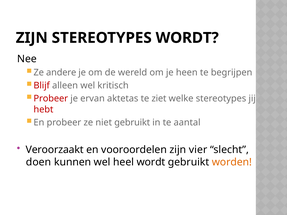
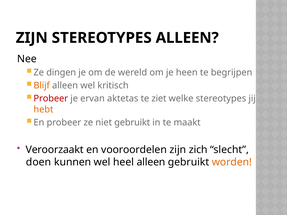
STEREOTYPES WORDT: WORDT -> ALLEEN
andere: andere -> dingen
Blijf colour: red -> orange
hebt colour: red -> orange
aantal: aantal -> maakt
vier: vier -> zich
heel wordt: wordt -> alleen
